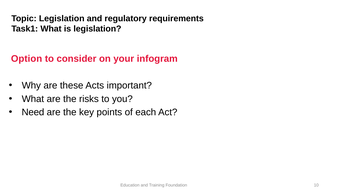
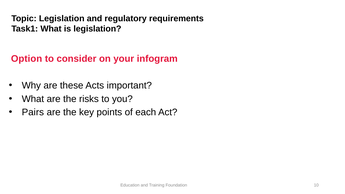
Need: Need -> Pairs
